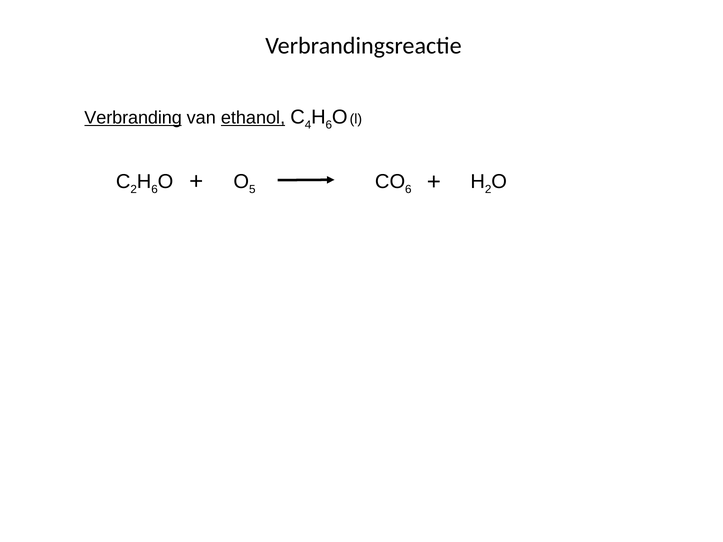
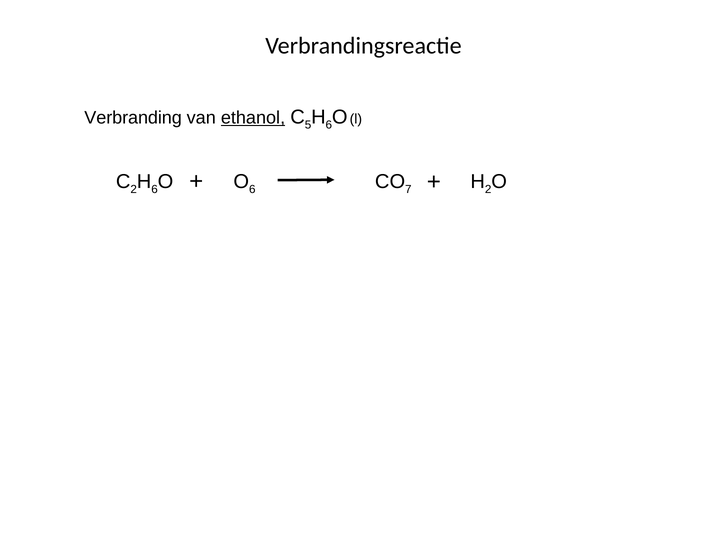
Verbranding underline: present -> none
4: 4 -> 5
5 at (252, 189): 5 -> 6
6 at (408, 189): 6 -> 7
